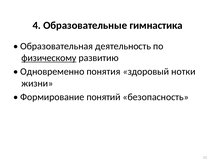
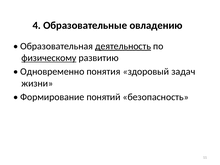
гимнастика: гимнастика -> овладению
деятельность underline: none -> present
нотки: нотки -> задач
